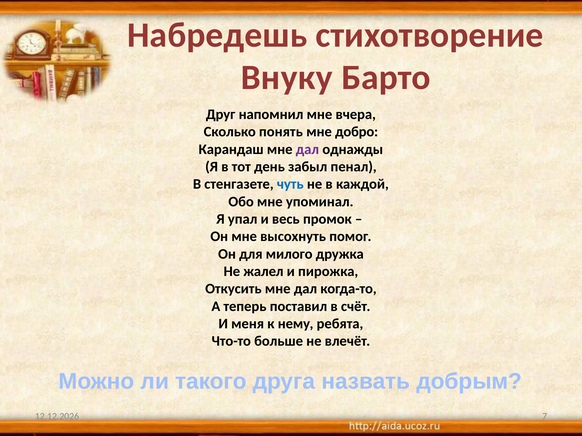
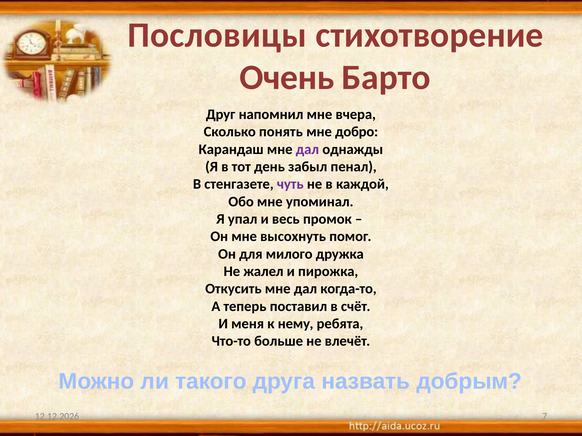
Набредешь: Набредешь -> Пословицы
Внуку: Внуку -> Очень
чуть colour: blue -> purple
